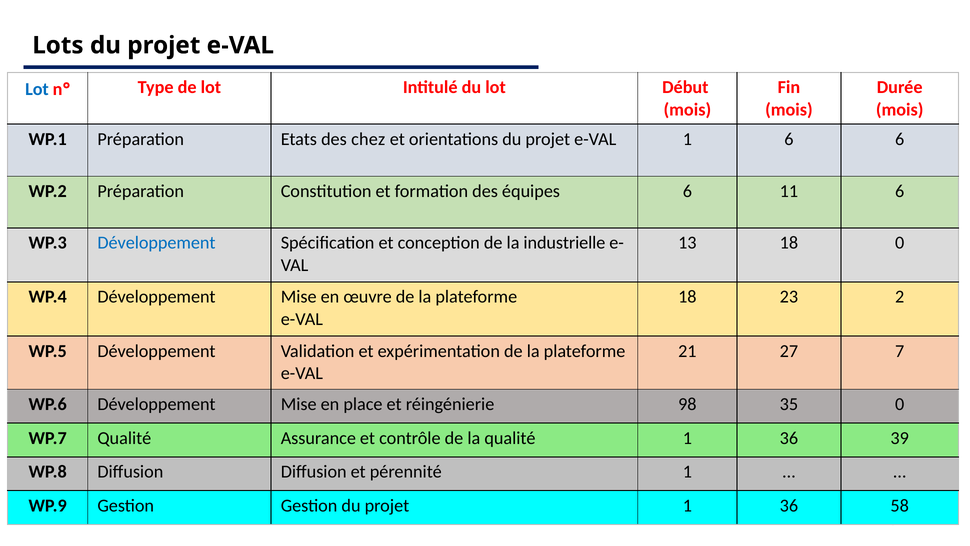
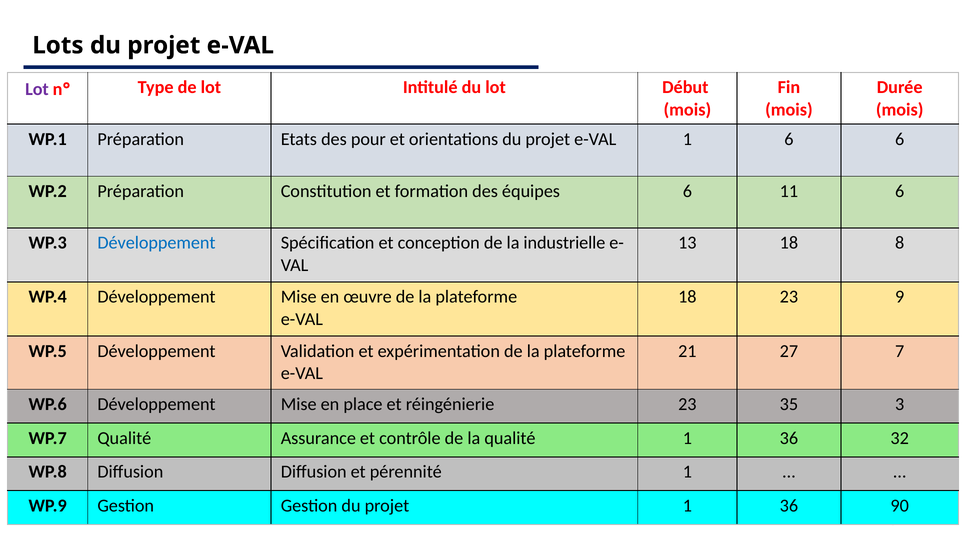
Lot at (37, 89) colour: blue -> purple
chez: chez -> pour
18 0: 0 -> 8
2: 2 -> 9
réingénierie 98: 98 -> 23
35 0: 0 -> 3
39: 39 -> 32
58: 58 -> 90
